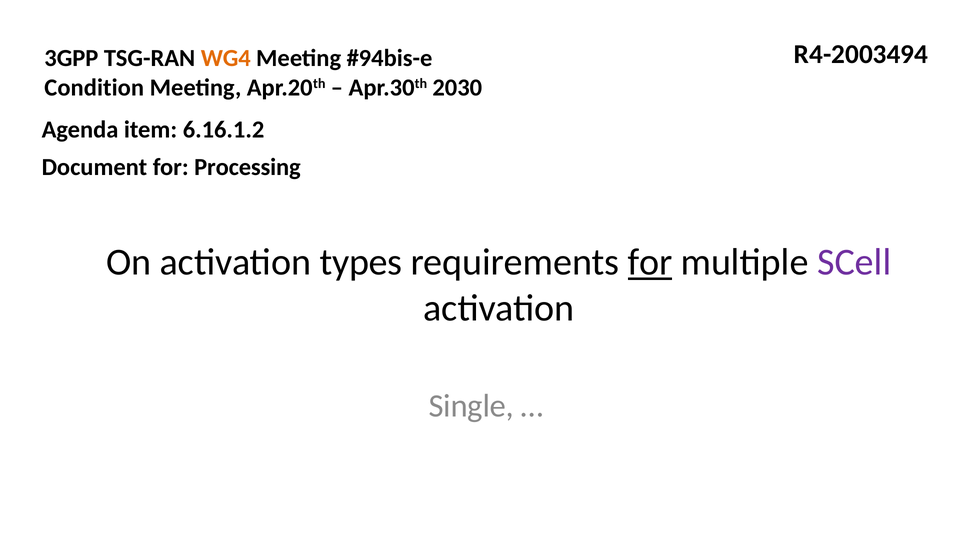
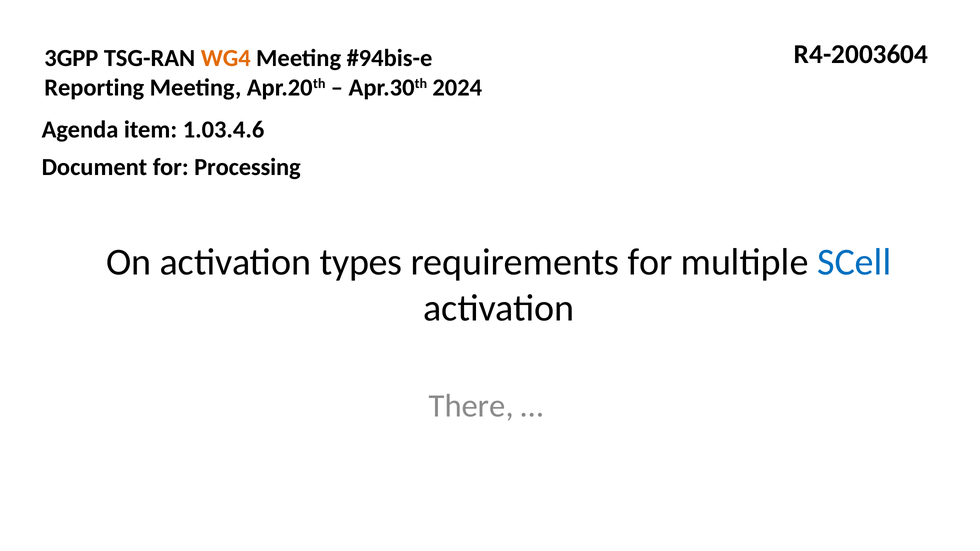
R4-2003494: R4-2003494 -> R4-2003604
Condition: Condition -> Reporting
2030: 2030 -> 2024
6.16.1.2: 6.16.1.2 -> 1.03.4.6
for at (650, 263) underline: present -> none
SCell colour: purple -> blue
Single: Single -> There
